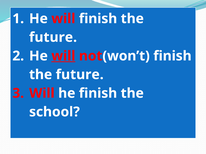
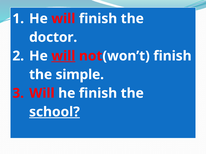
future at (53, 37): future -> doctor
future at (80, 75): future -> simple
school underline: none -> present
